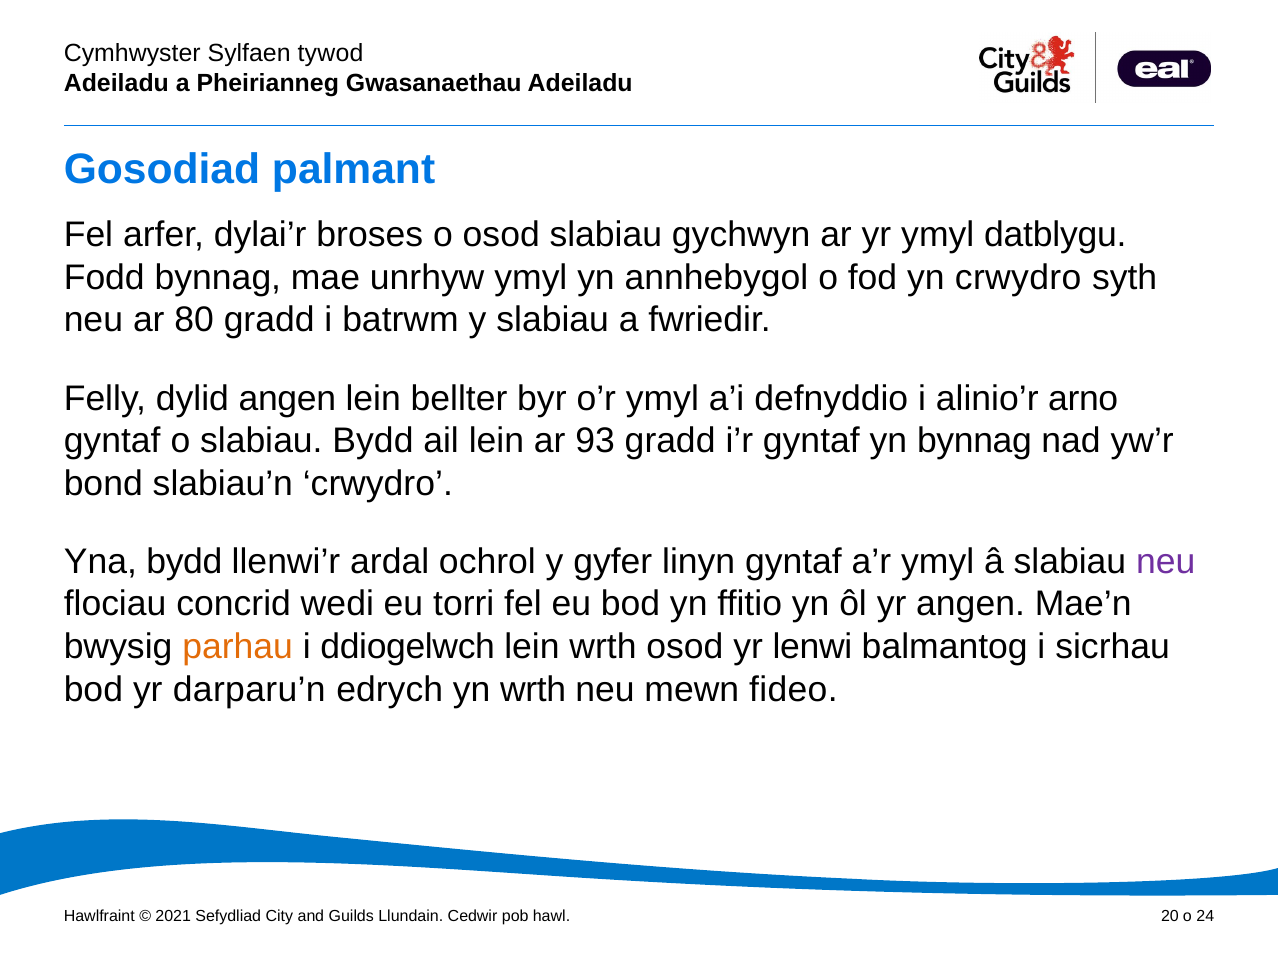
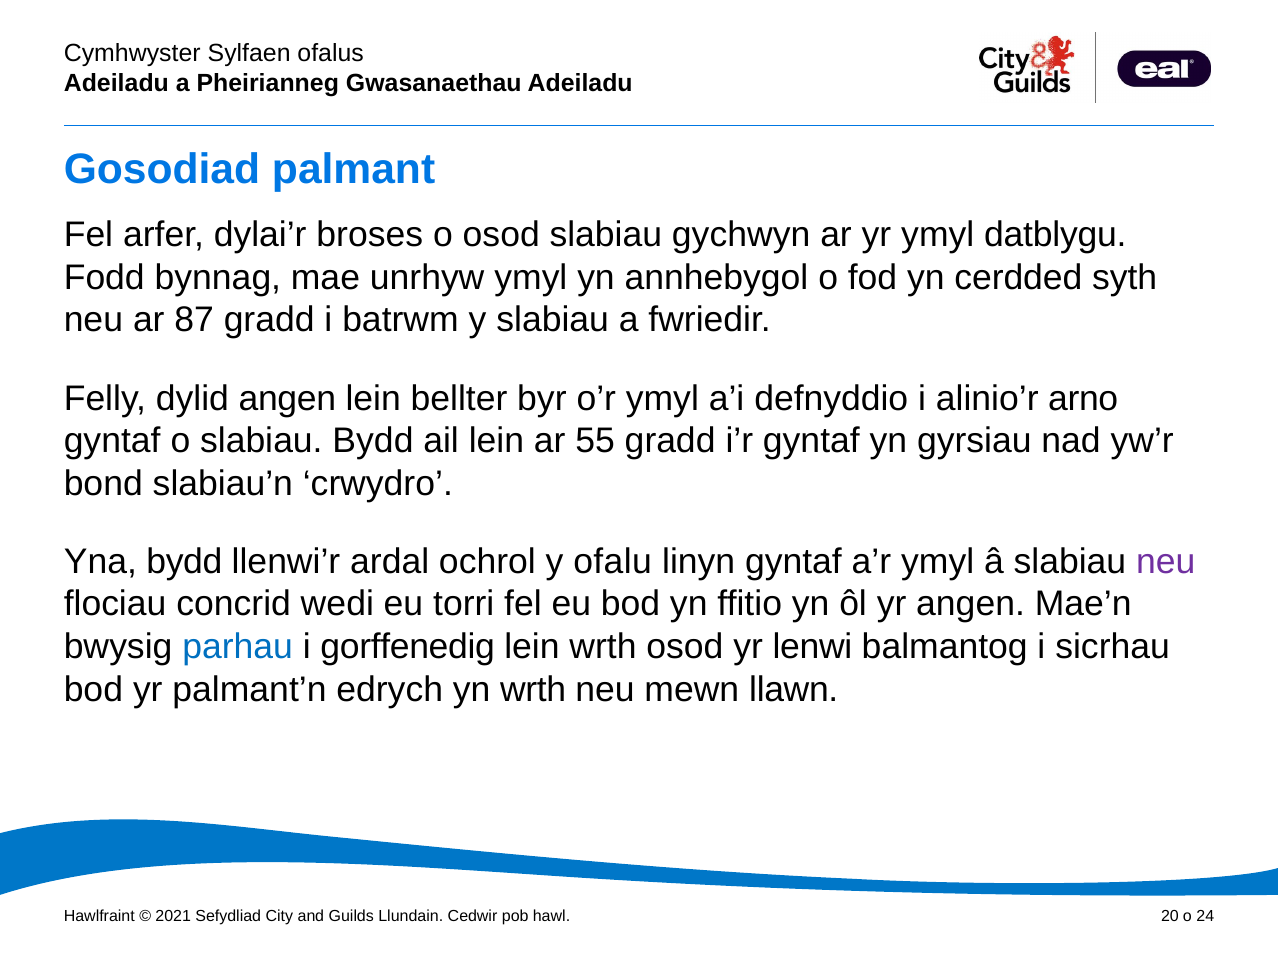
tywod: tywod -> ofalus
yn crwydro: crwydro -> cerdded
80: 80 -> 87
93: 93 -> 55
yn bynnag: bynnag -> gyrsiau
gyfer: gyfer -> ofalu
parhau colour: orange -> blue
ddiogelwch: ddiogelwch -> gorffenedig
darparu’n: darparu’n -> palmant’n
fideo: fideo -> llawn
